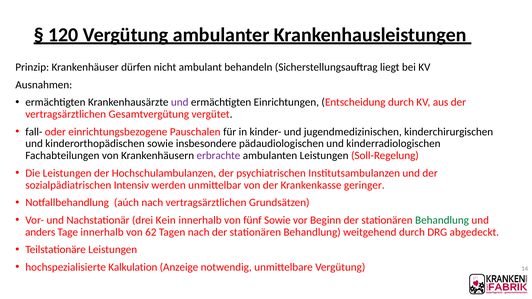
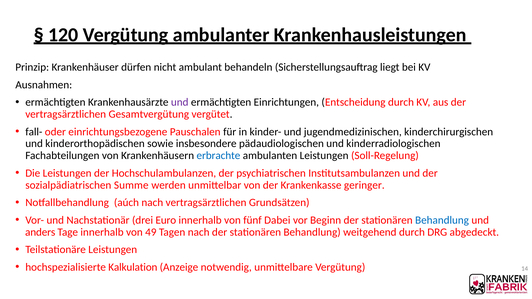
erbrachte colour: purple -> blue
Intensiv: Intensiv -> Summe
Kein: Kein -> Euro
fünf Sowie: Sowie -> Dabei
Behandlung at (442, 220) colour: green -> blue
62: 62 -> 49
